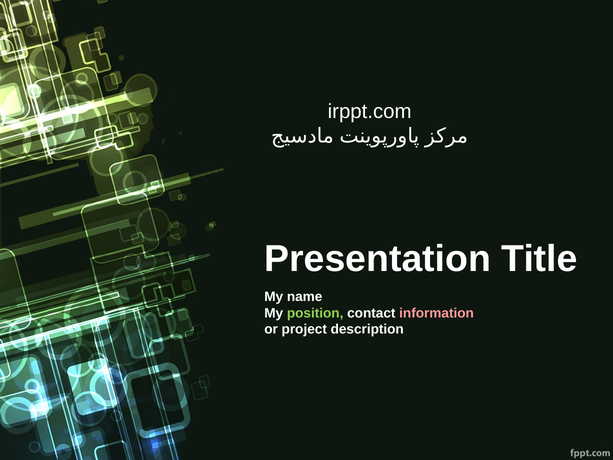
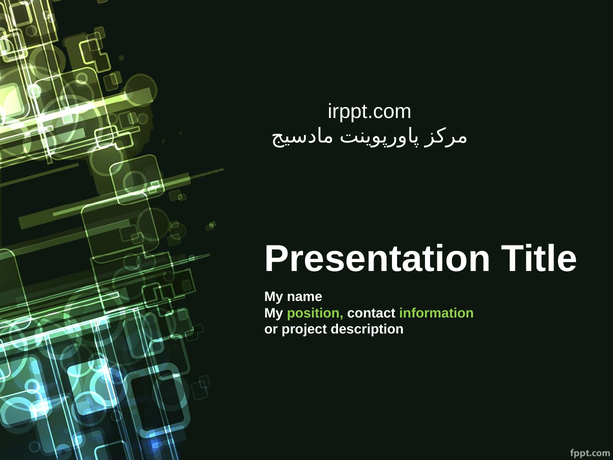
information colour: pink -> light green
